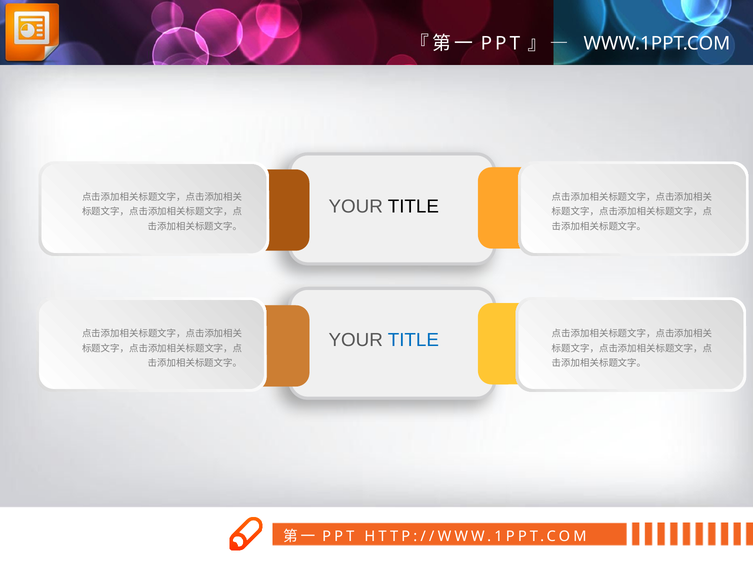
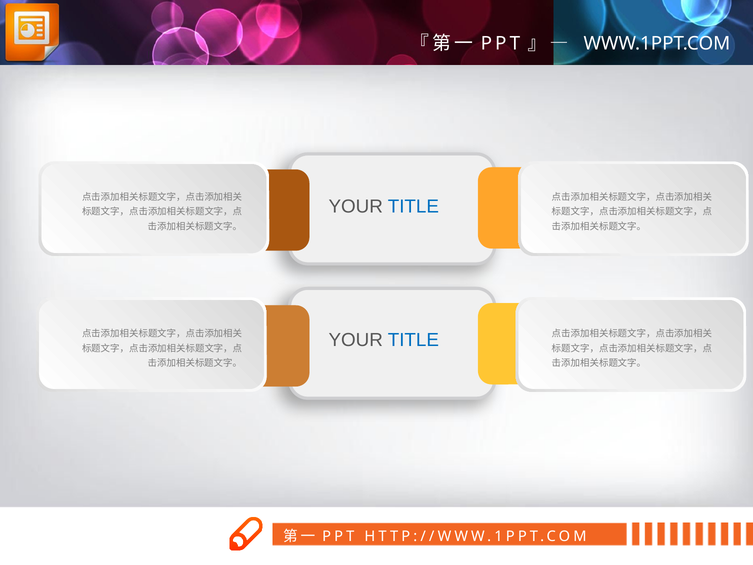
TITLE at (413, 207) colour: black -> blue
